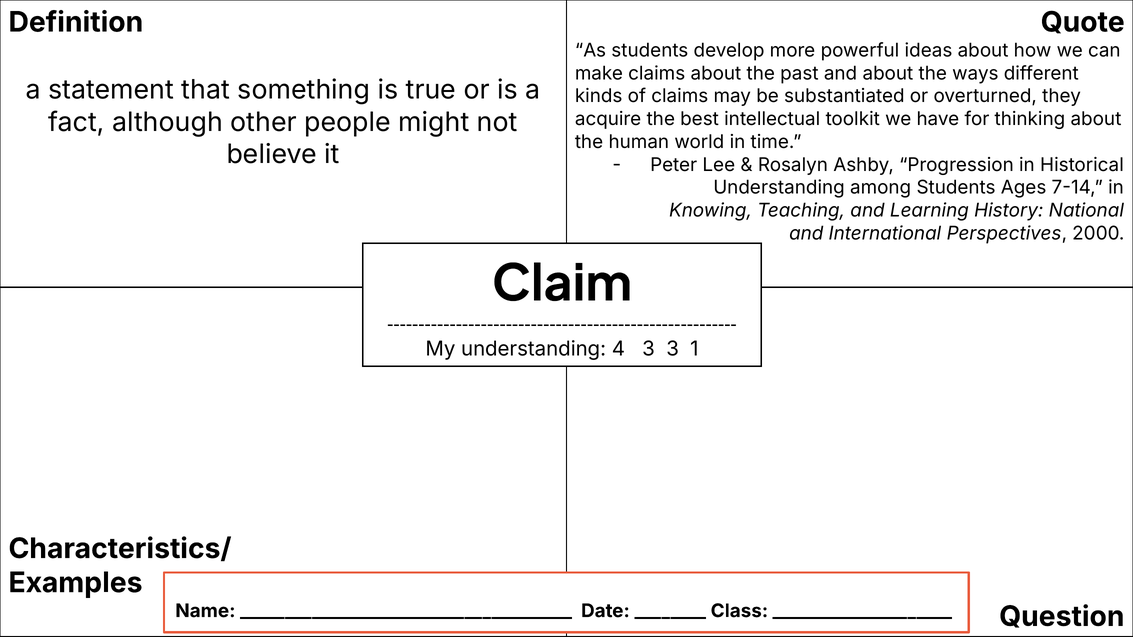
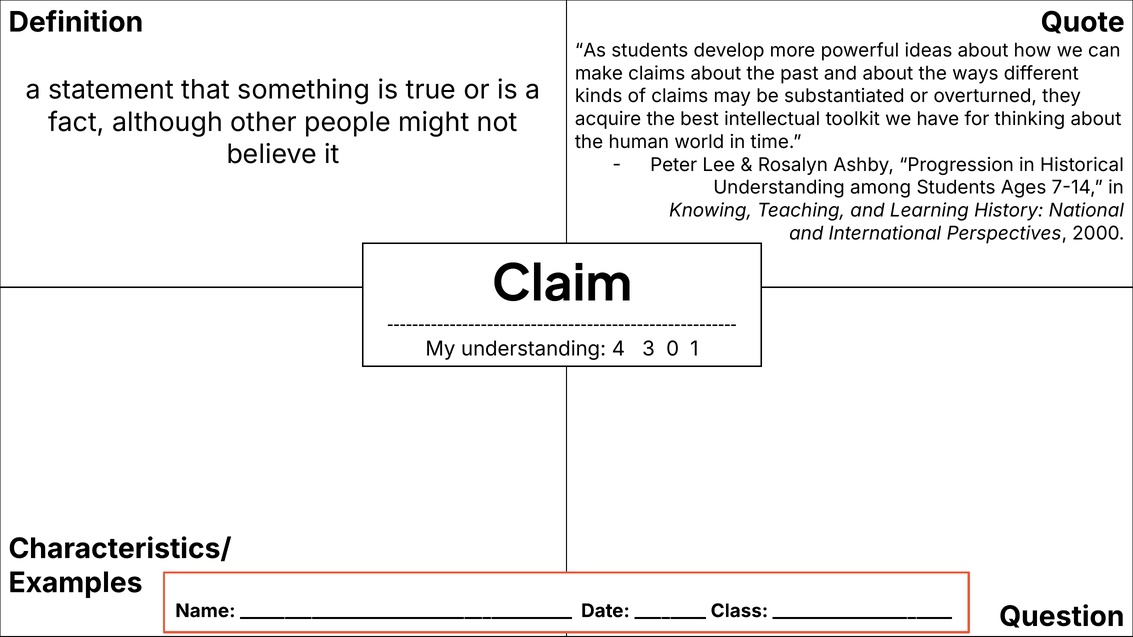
3 3: 3 -> 0
